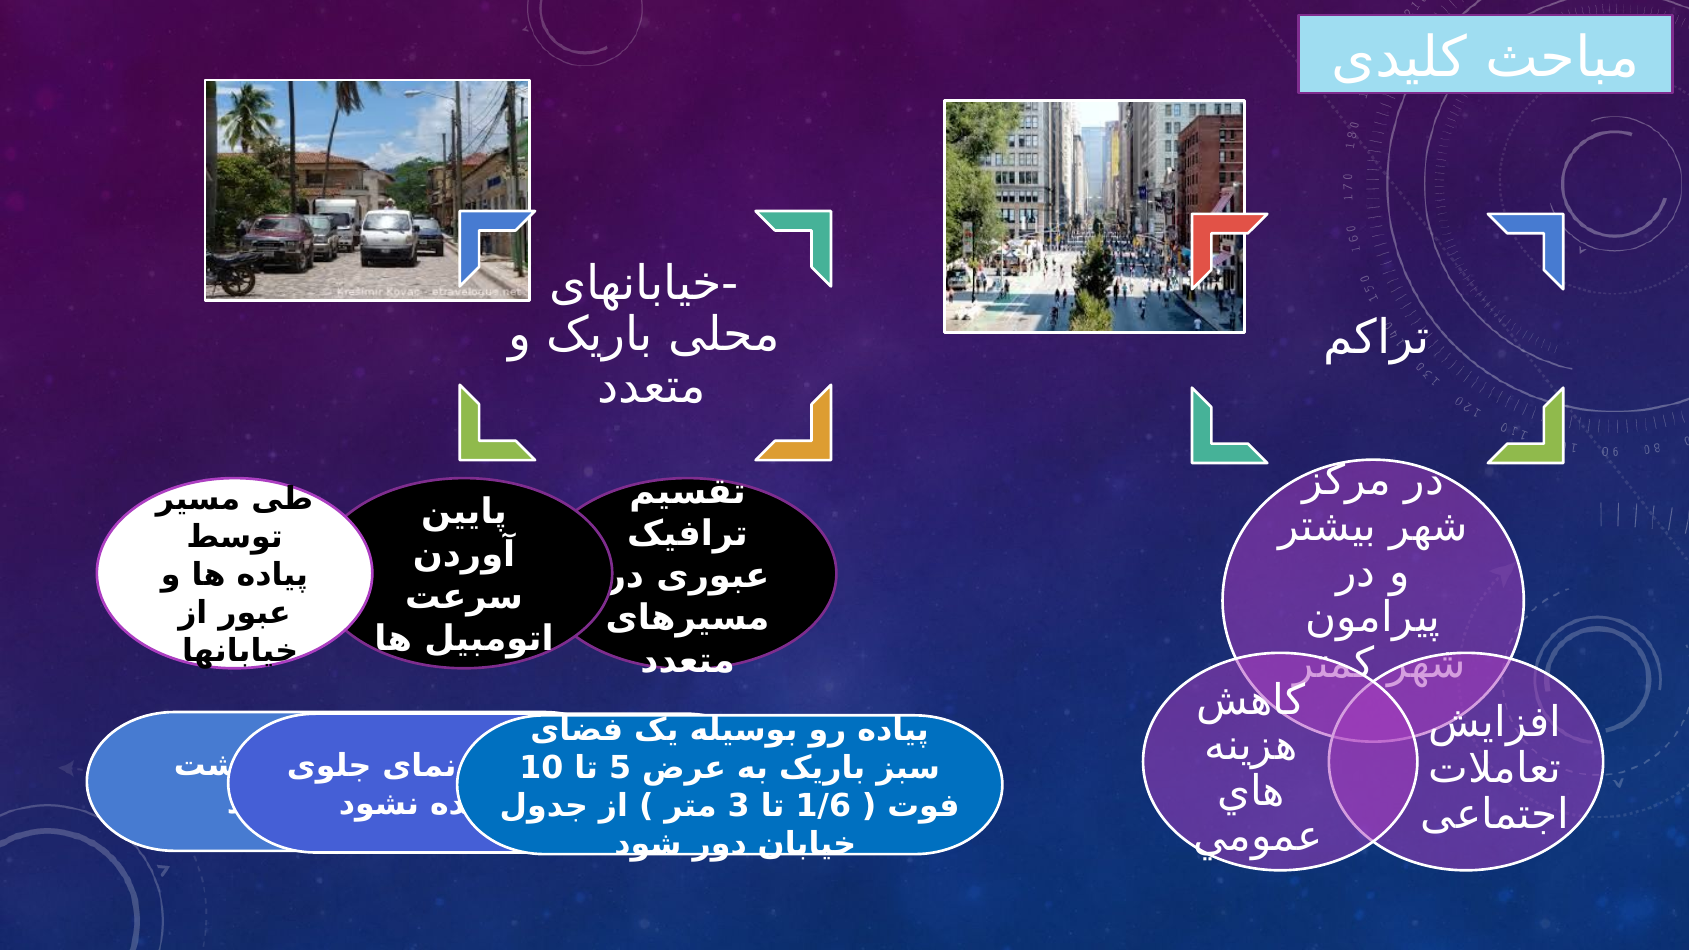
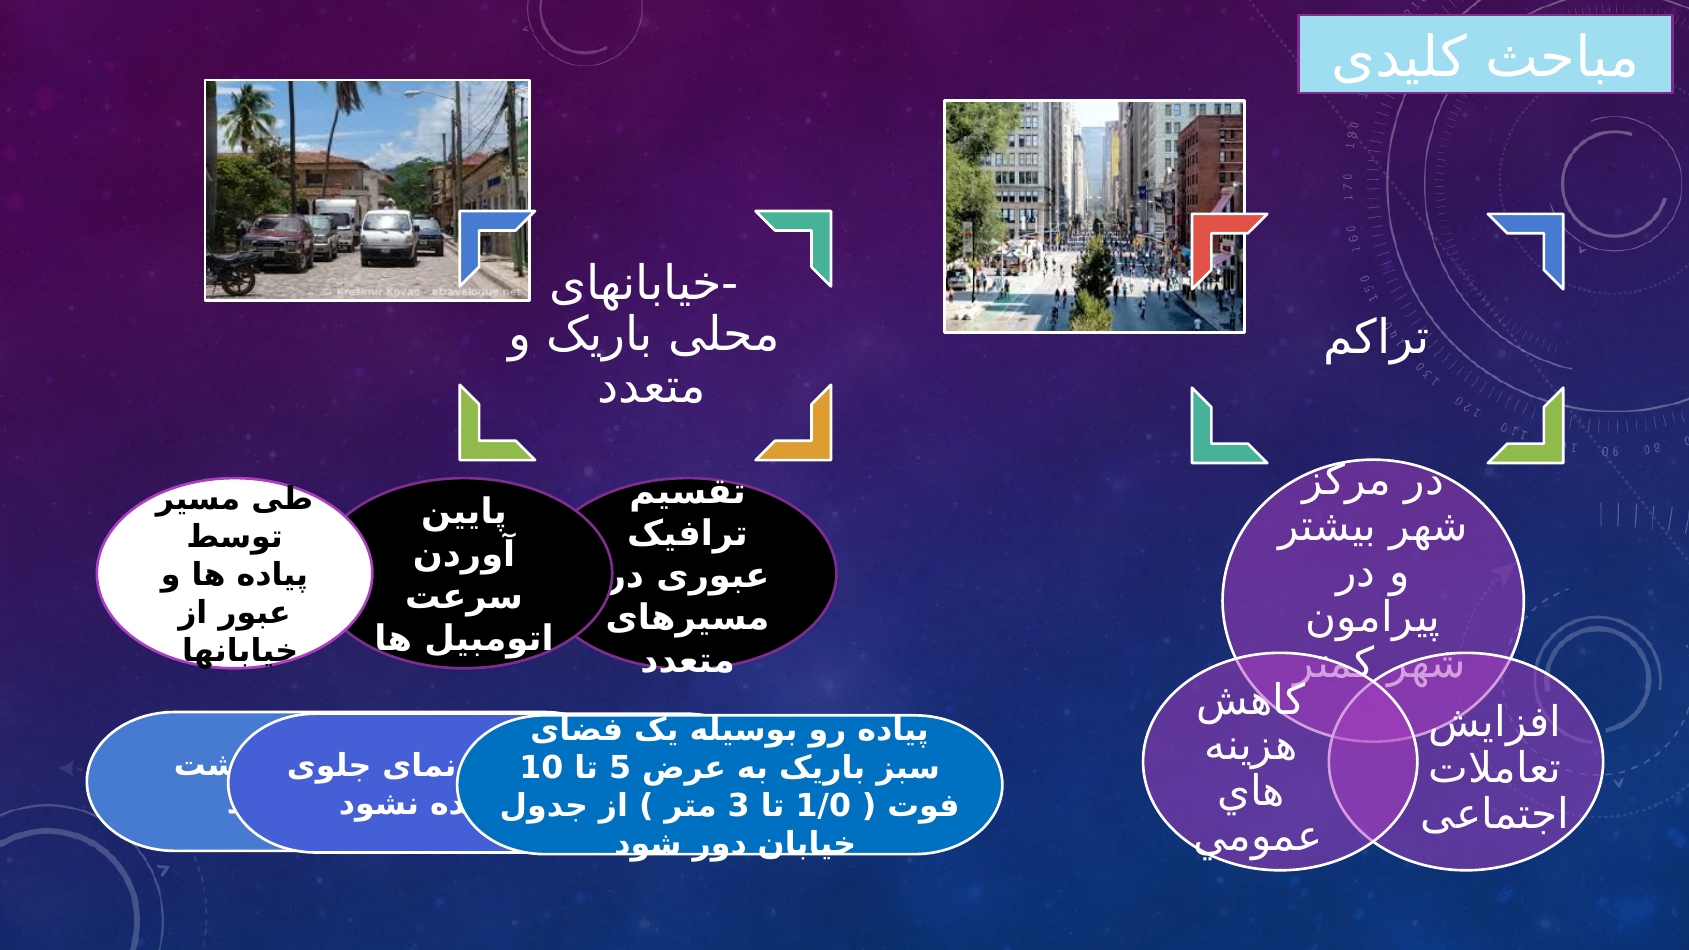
1/6: 1/6 -> 1/0
